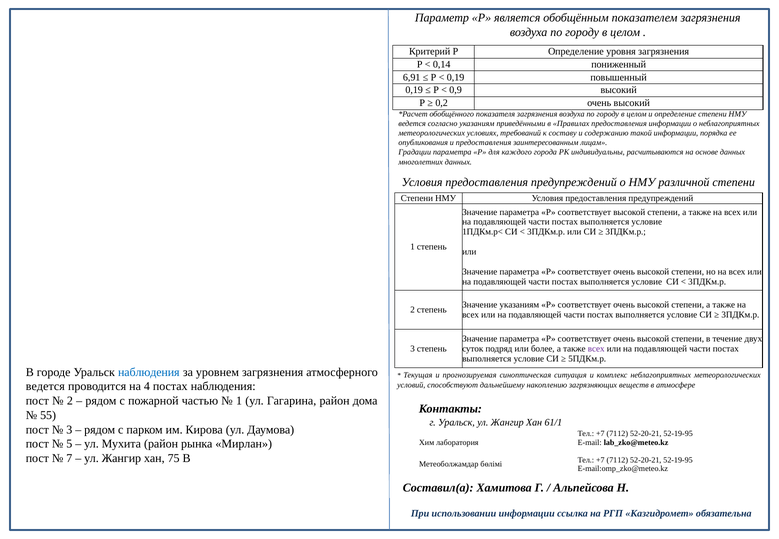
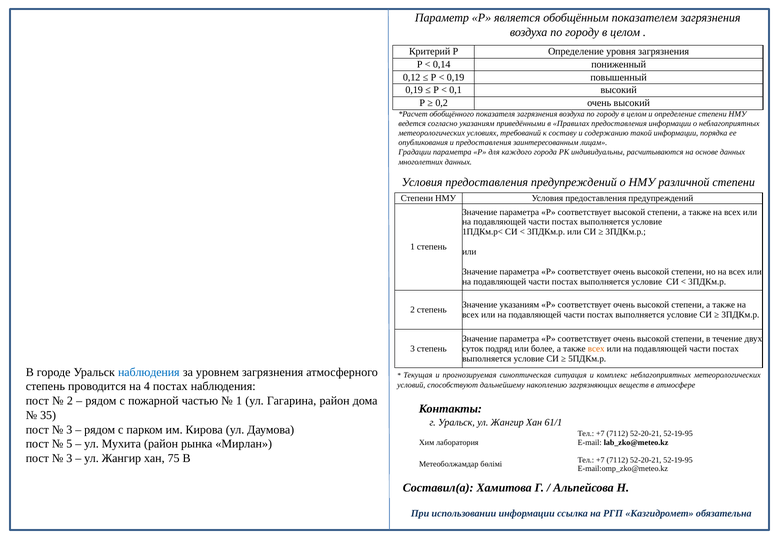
6,91: 6,91 -> 0,12
0,9: 0,9 -> 0,1
всех at (596, 349) colour: purple -> orange
ведется at (45, 387): ведется -> степень
55: 55 -> 35
7 at (69, 459): 7 -> 3
